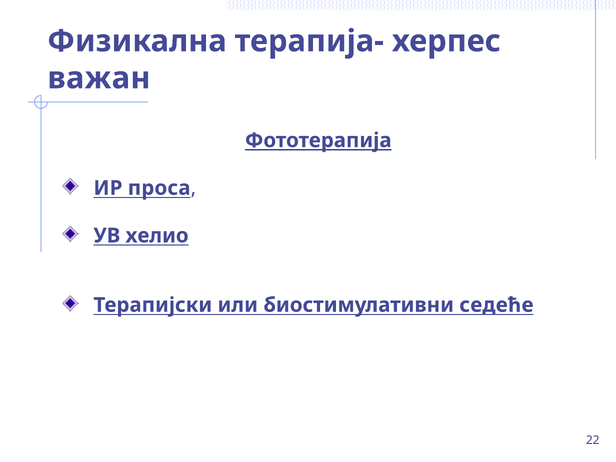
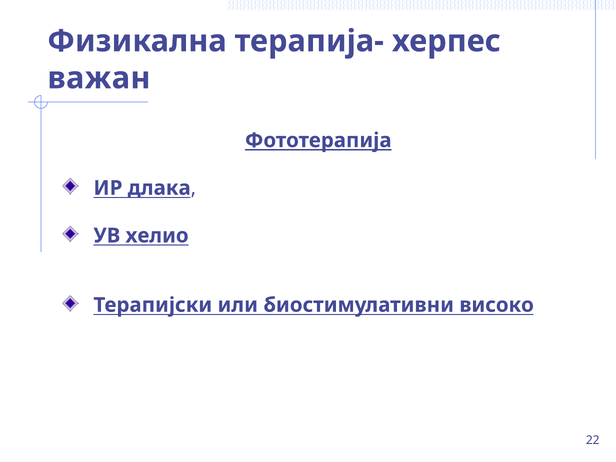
проса: проса -> длака
седеће: седеће -> високо
